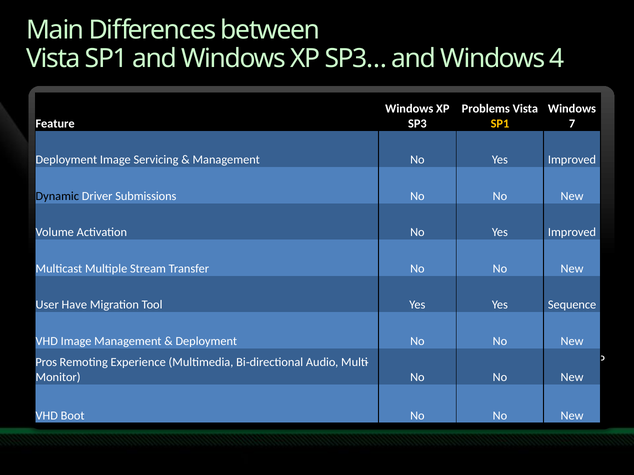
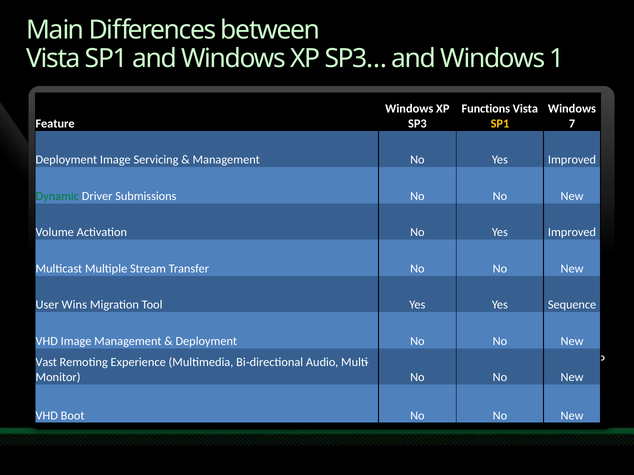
4: 4 -> 1
Problems: Problems -> Functions
Dynamic colour: black -> green
Have: Have -> Wins
Pros: Pros -> Vast
